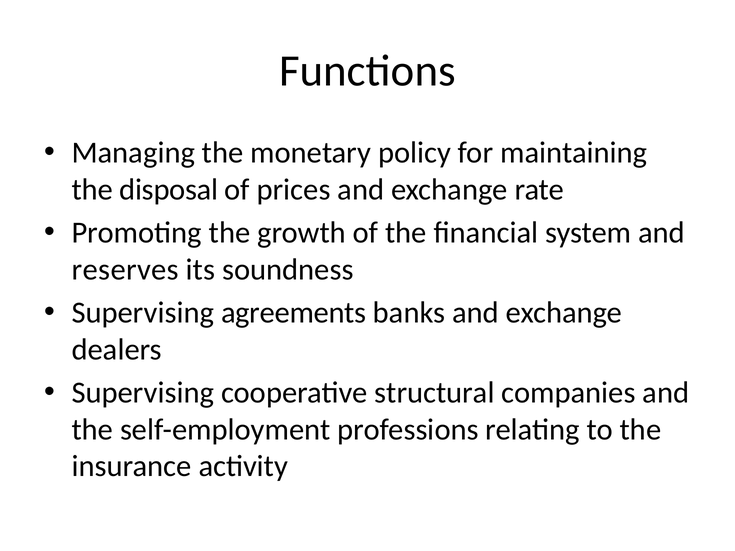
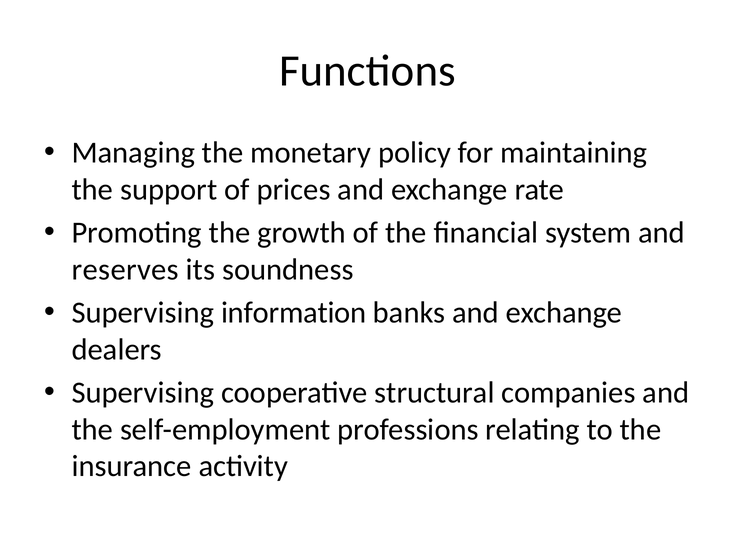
disposal: disposal -> support
agreements: agreements -> information
